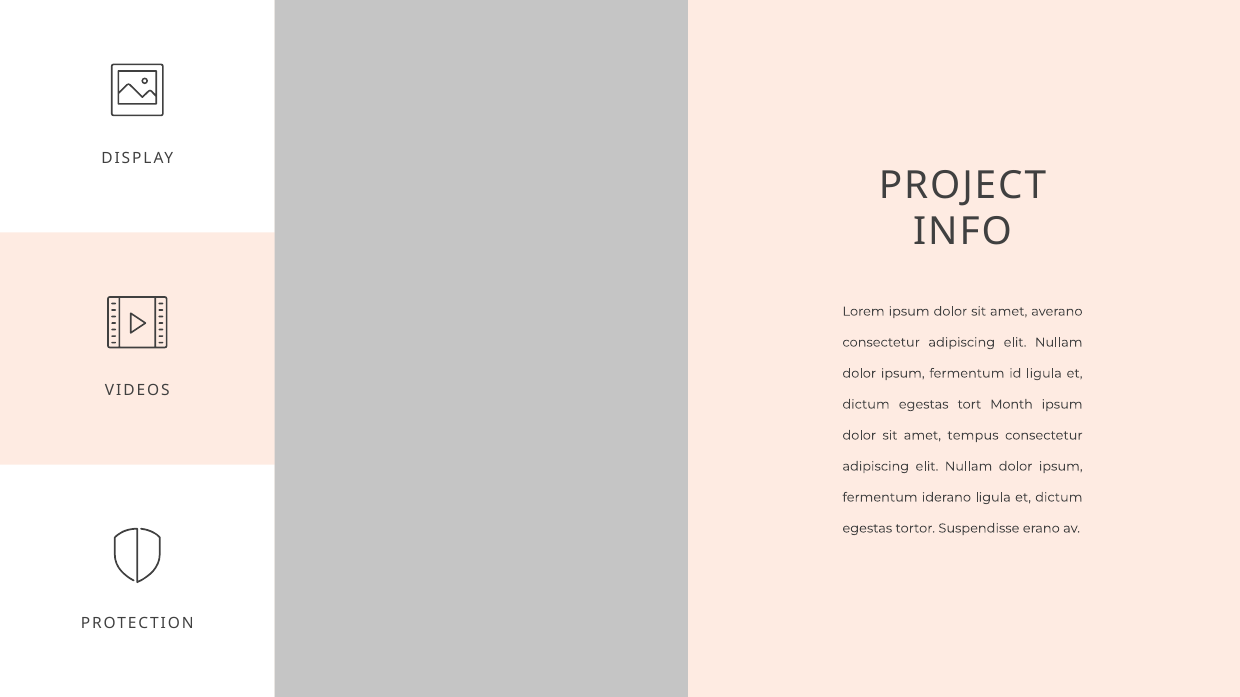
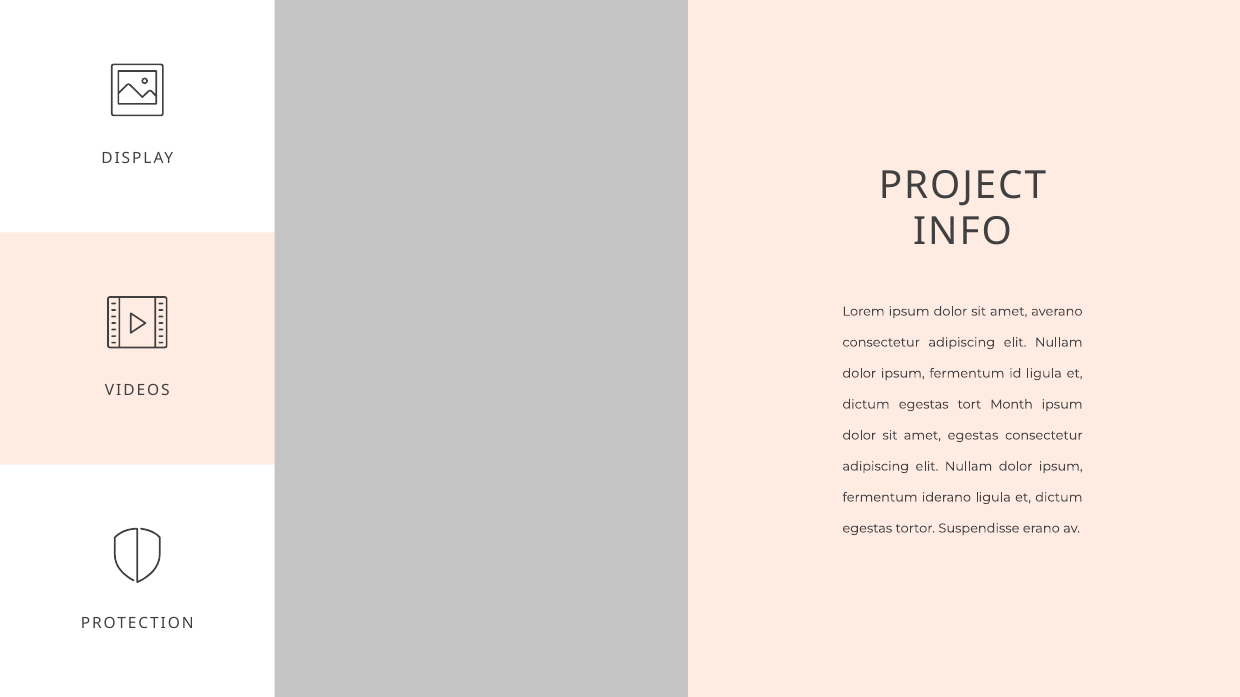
amet tempus: tempus -> egestas
